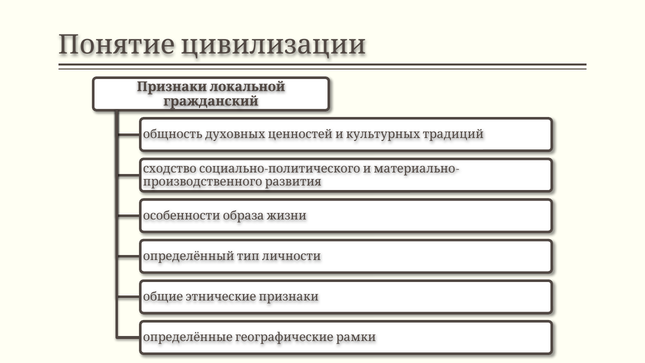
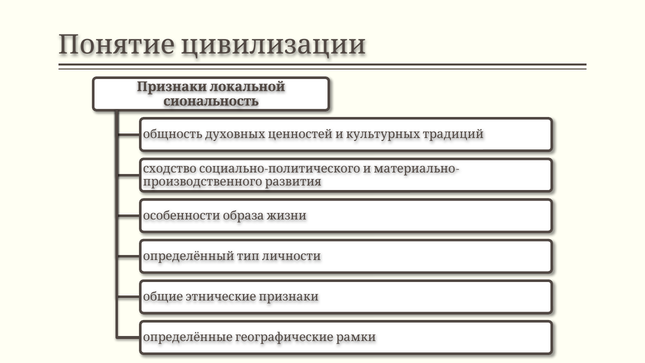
гражданский: гражданский -> сиональность
